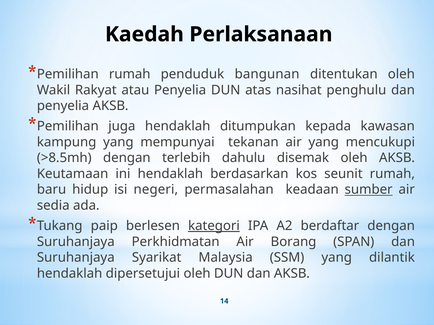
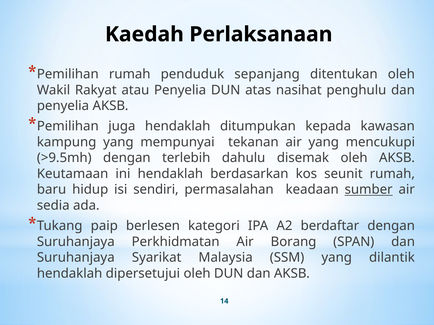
bangunan: bangunan -> sepanjang
>8.5mh: >8.5mh -> >9.5mh
negeri: negeri -> sendiri
kategori underline: present -> none
